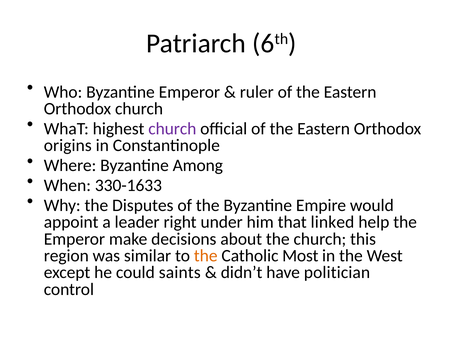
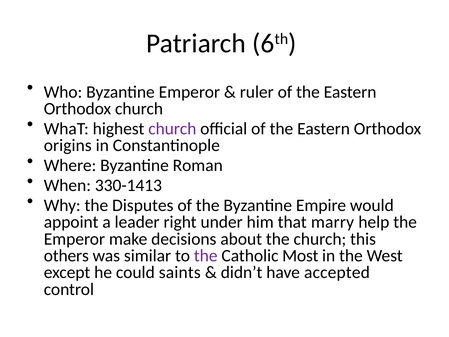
Among: Among -> Roman
330-1633: 330-1633 -> 330-1413
linked: linked -> marry
region: region -> others
the at (206, 256) colour: orange -> purple
politician: politician -> accepted
